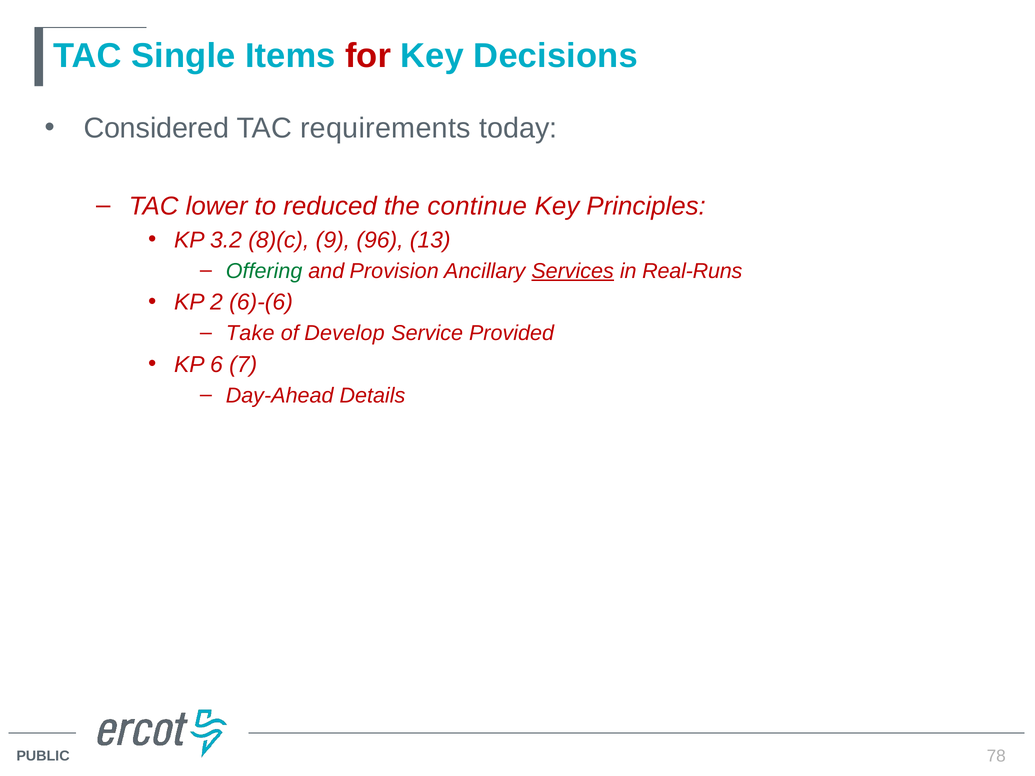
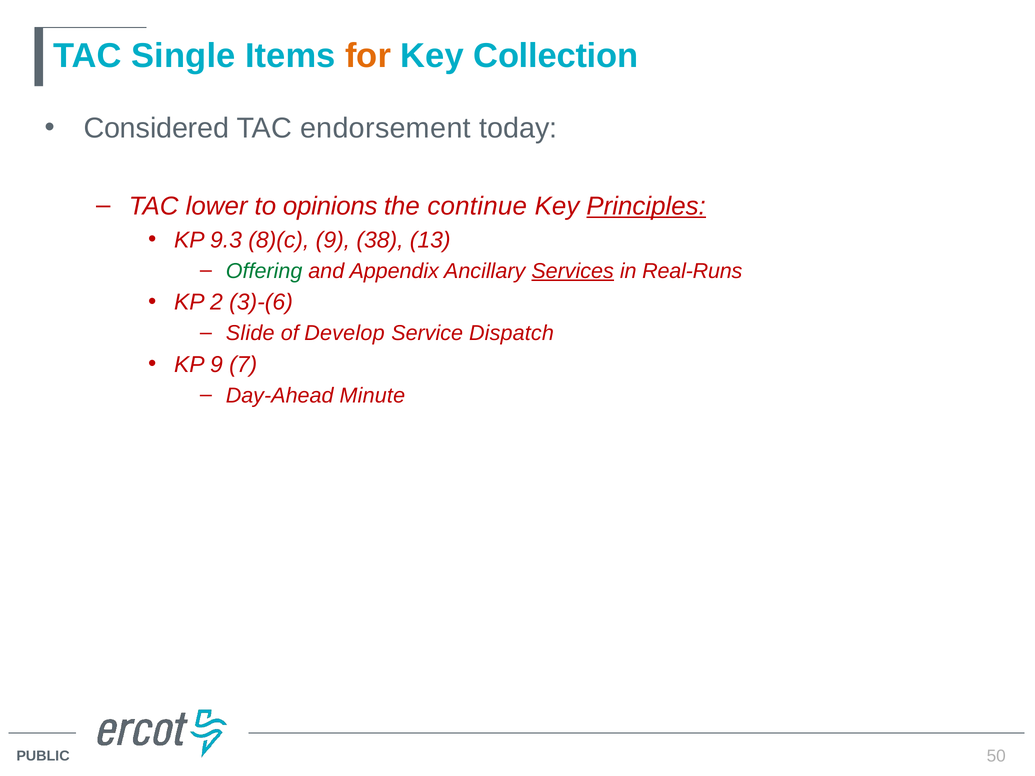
for colour: red -> orange
Decisions: Decisions -> Collection
requirements: requirements -> endorsement
reduced: reduced -> opinions
Principles underline: none -> present
3.2: 3.2 -> 9.3
96: 96 -> 38
Provision: Provision -> Appendix
6)-(6: 6)-(6 -> 3)-(6
Take: Take -> Slide
Provided: Provided -> Dispatch
KP 6: 6 -> 9
Details: Details -> Minute
78: 78 -> 50
